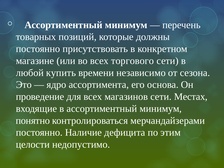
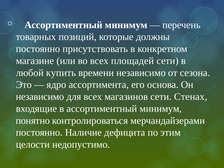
торгового: торгового -> площадей
проведение at (40, 97): проведение -> независимо
Местах: Местах -> Стенах
